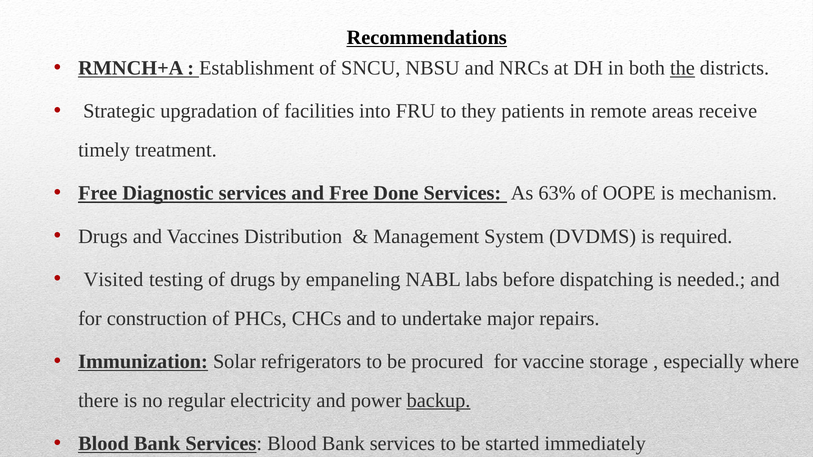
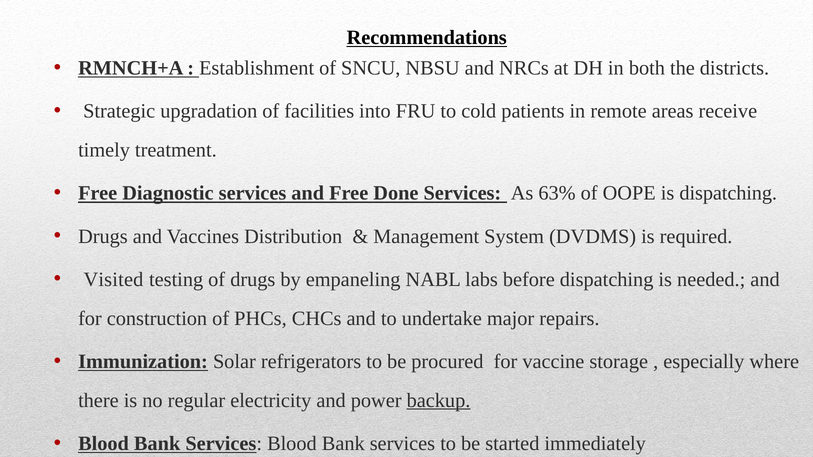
the underline: present -> none
they: they -> cold
is mechanism: mechanism -> dispatching
